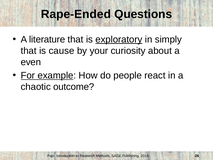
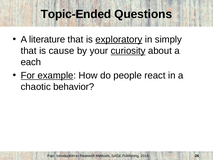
Rape-Ended: Rape-Ended -> Topic-Ended
curiosity underline: none -> present
even: even -> each
outcome: outcome -> behavior
